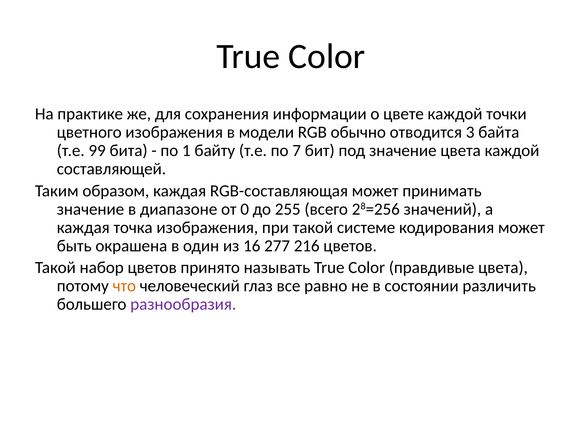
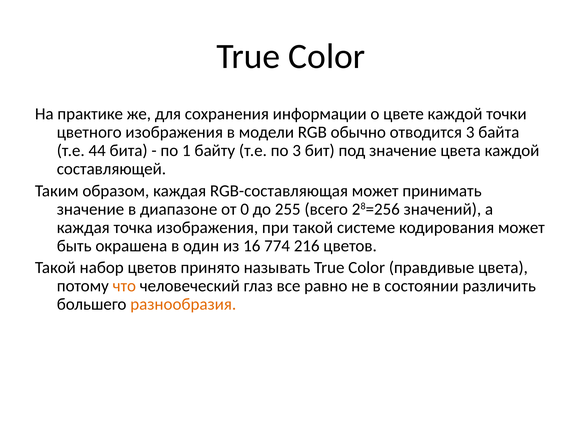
99: 99 -> 44
по 7: 7 -> 3
277: 277 -> 774
разнообразия colour: purple -> orange
